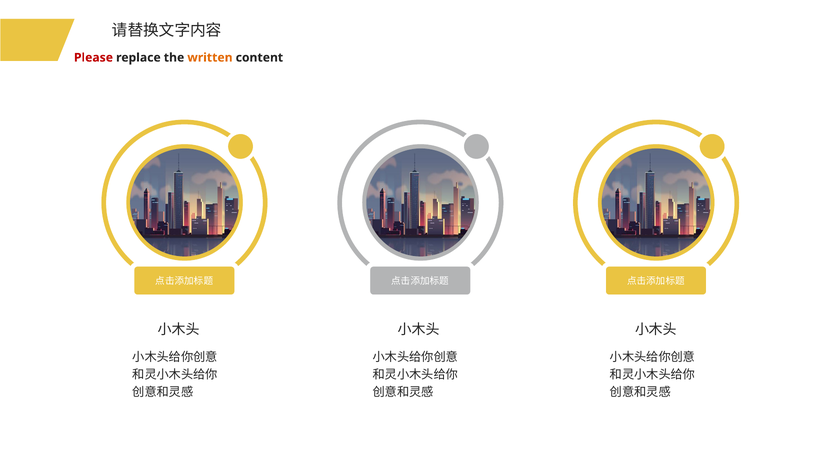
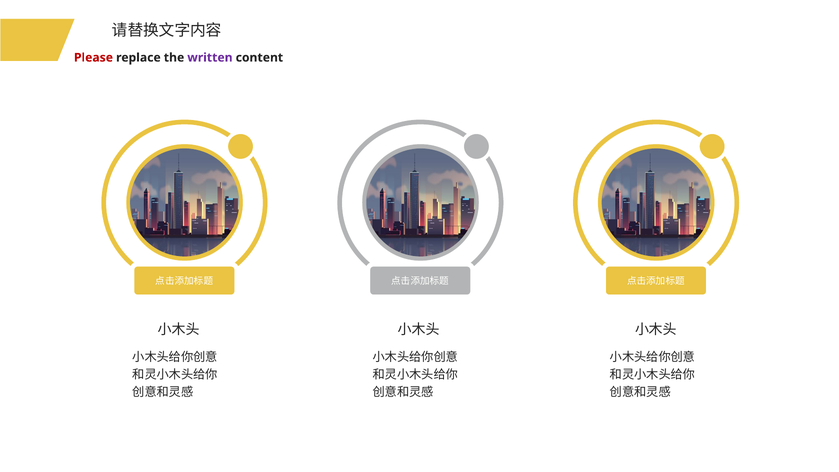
written colour: orange -> purple
